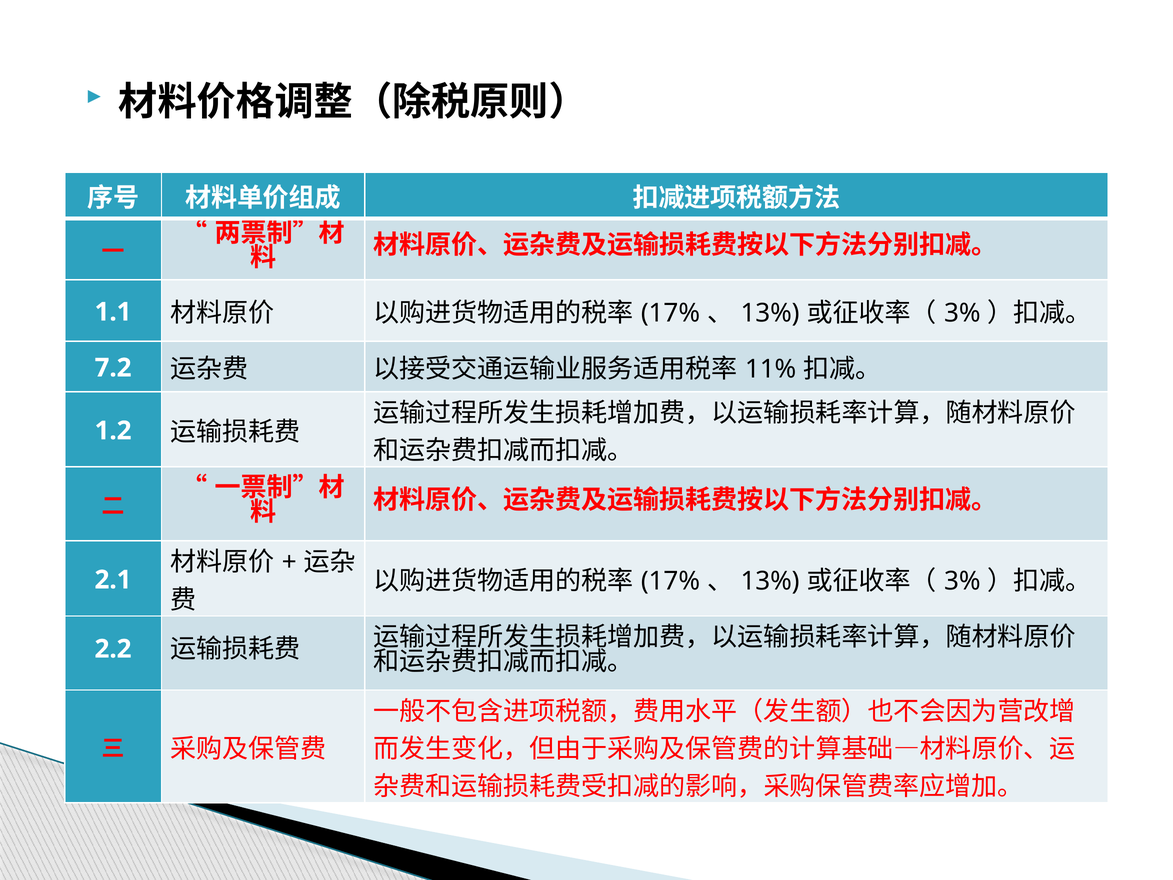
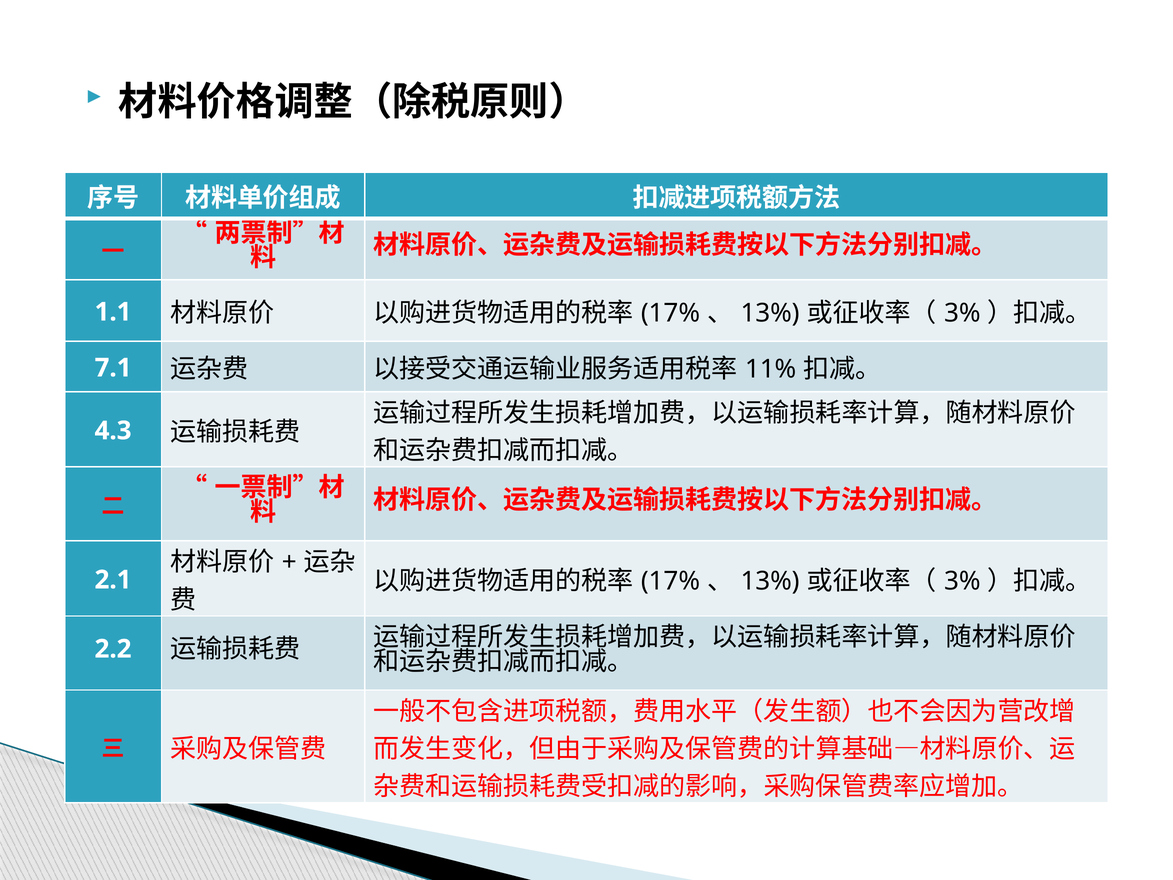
7.2: 7.2 -> 7.1
1.2: 1.2 -> 4.3
